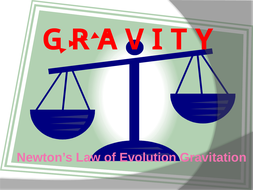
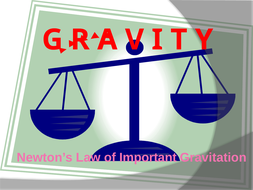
Evolution: Evolution -> Important
